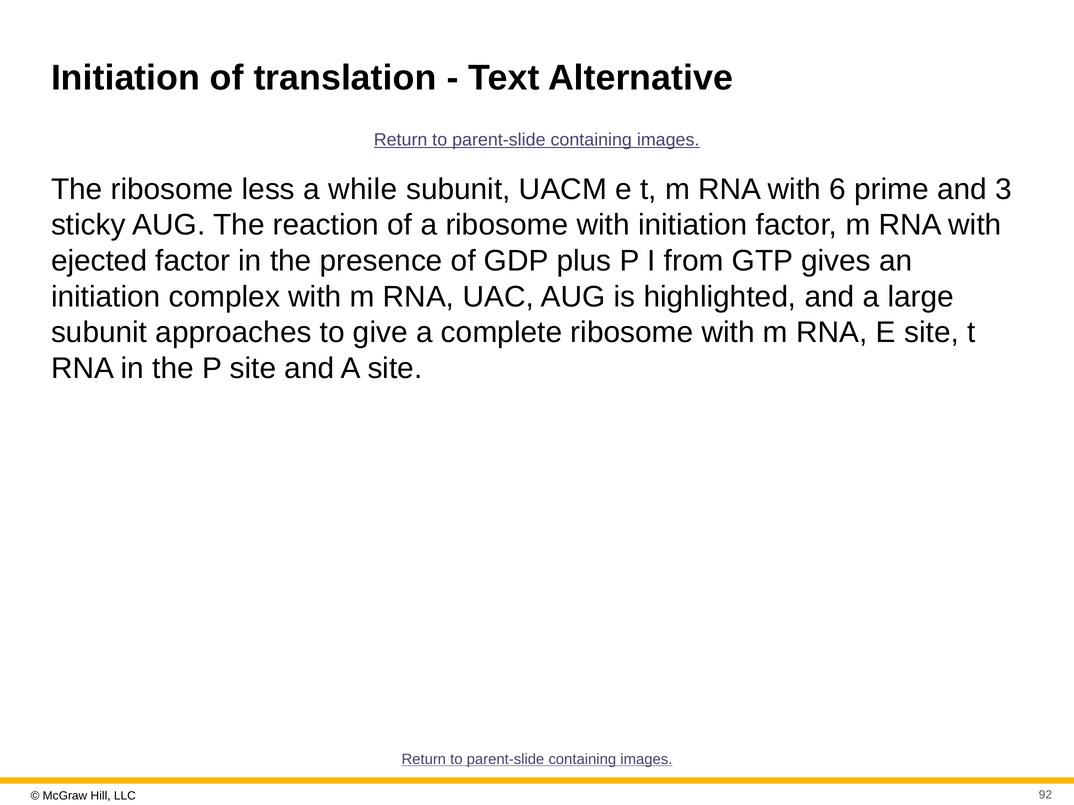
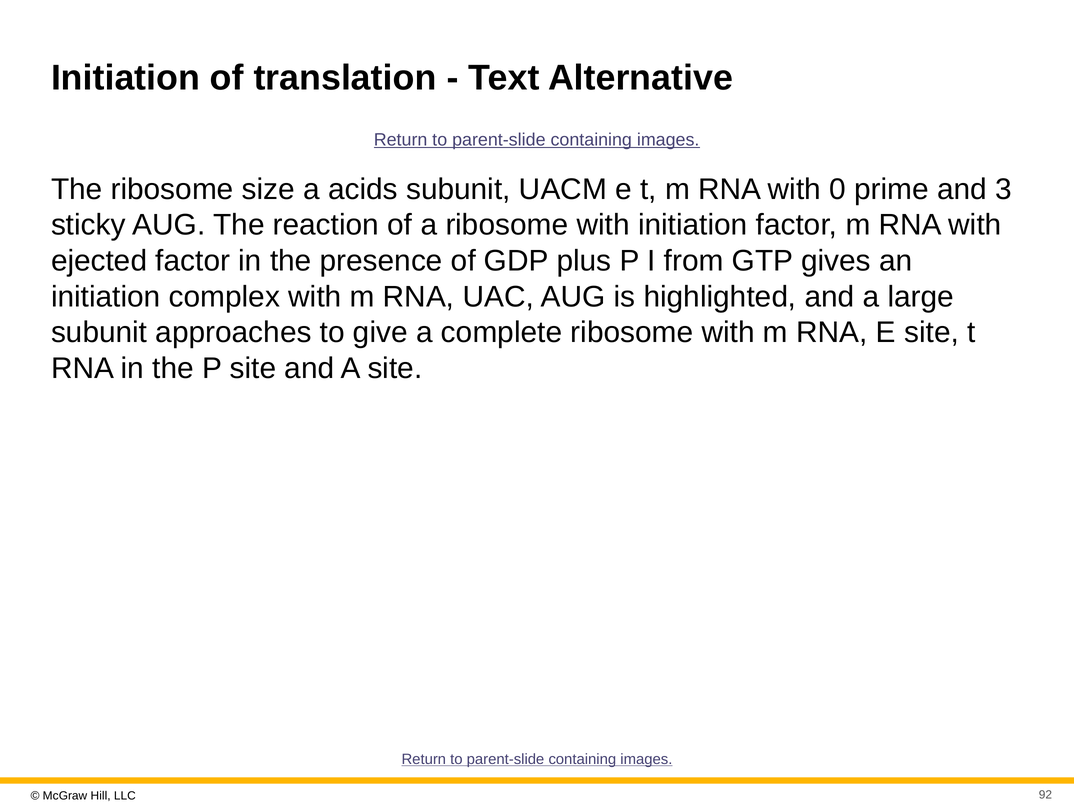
less: less -> size
while: while -> acids
6: 6 -> 0
